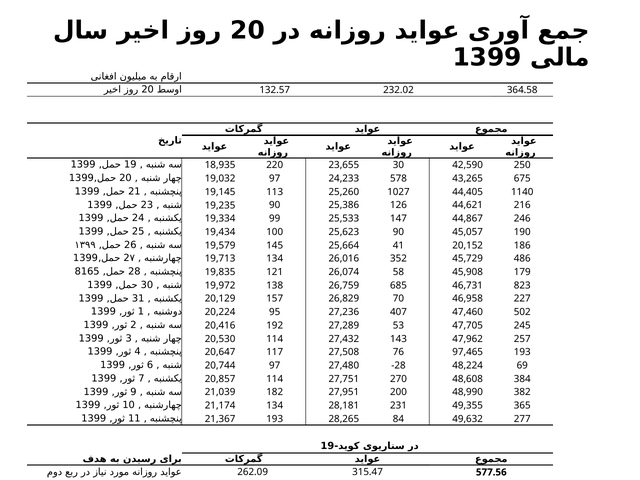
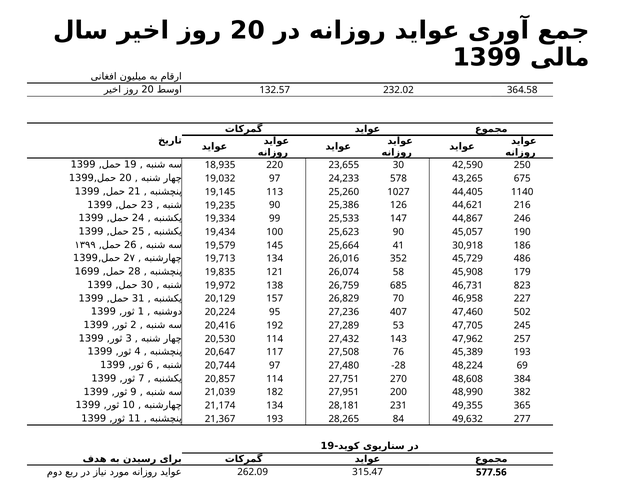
20,152: 20,152 -> 30,918
8165: 8165 -> 1699
97,465: 97,465 -> 45,389
